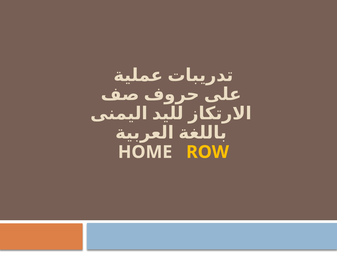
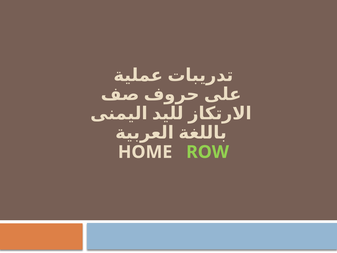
ROW colour: yellow -> light green
